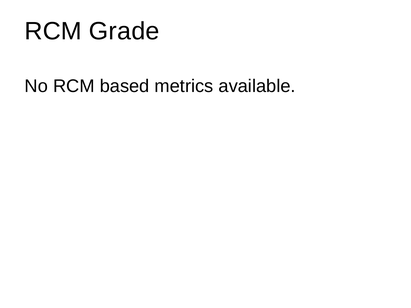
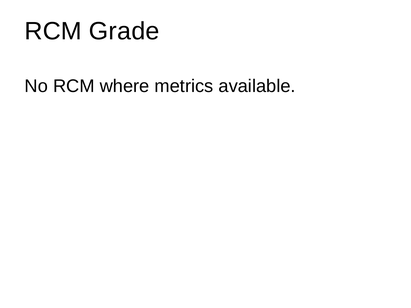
based: based -> where
